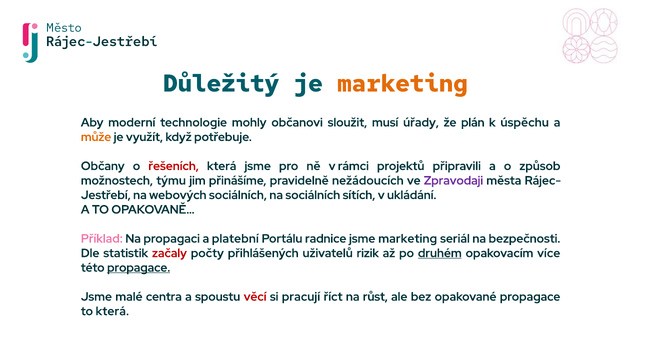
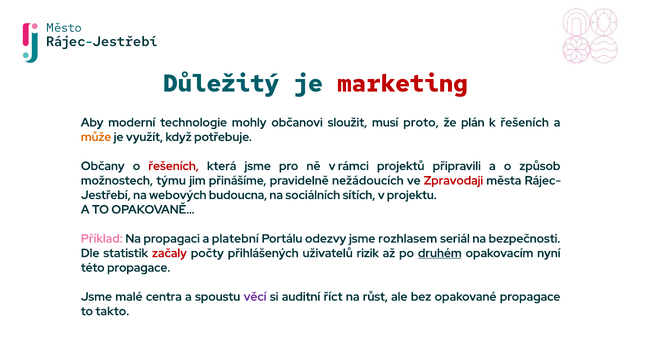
marketing at (403, 84) colour: orange -> red
úřady: úřady -> proto
k úspěchu: úspěchu -> řešeních
Zpravodaji colour: purple -> red
webových sociálních: sociálních -> budoucna
ukládání: ukládání -> projektu
radnice: radnice -> odezvy
jsme marketing: marketing -> rozhlasem
více: více -> nyní
propagace at (139, 268) underline: present -> none
věcí colour: red -> purple
pracují: pracují -> auditní
to která: která -> takto
